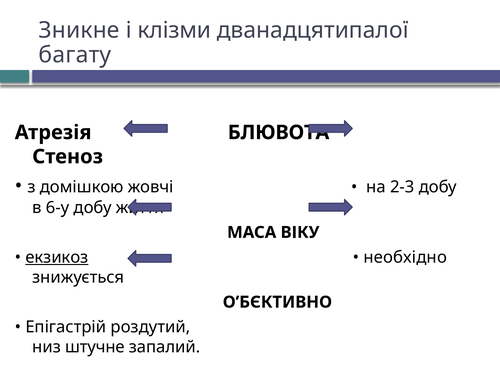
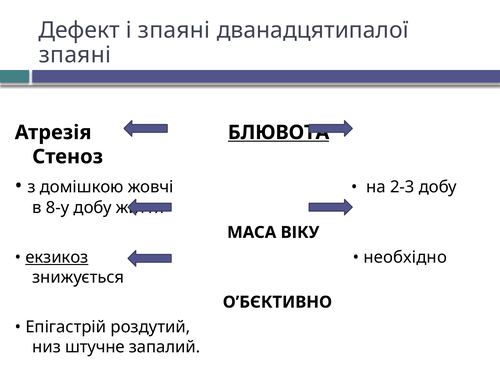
Зникне: Зникне -> Дефект
і клізми: клізми -> зпаяні
багату at (75, 55): багату -> зпаяні
БЛЮВОТА underline: none -> present
6-у: 6-у -> 8-у
